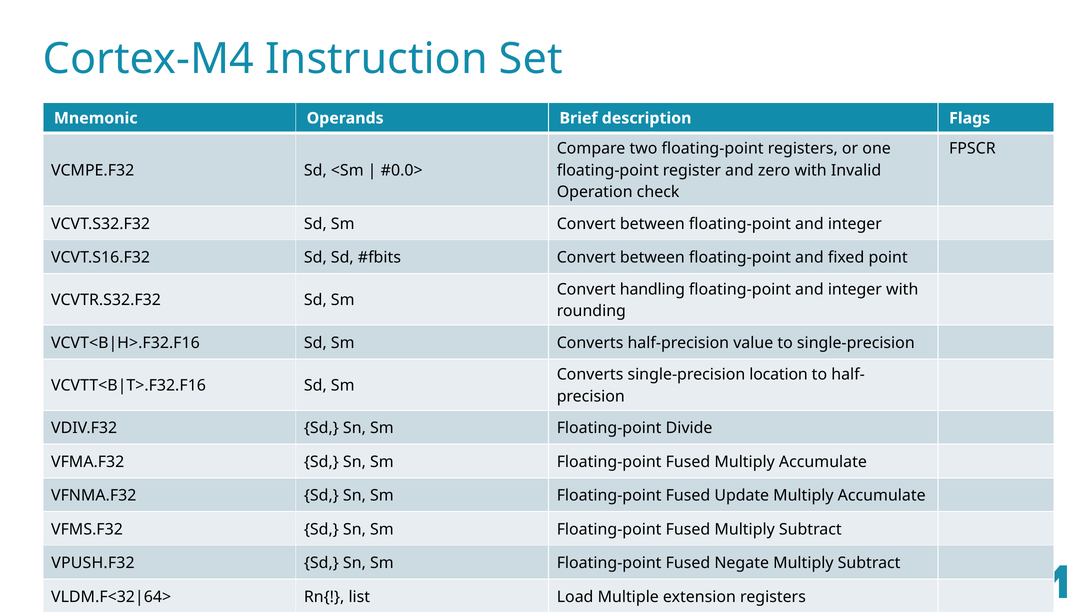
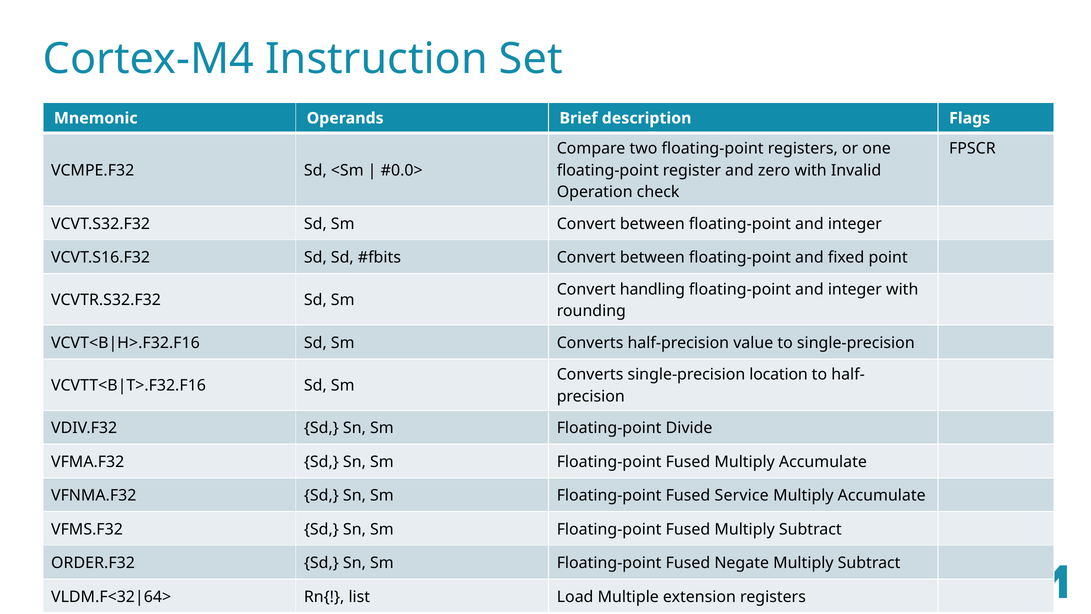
Update: Update -> Service
VPUSH.F32: VPUSH.F32 -> ORDER.F32
